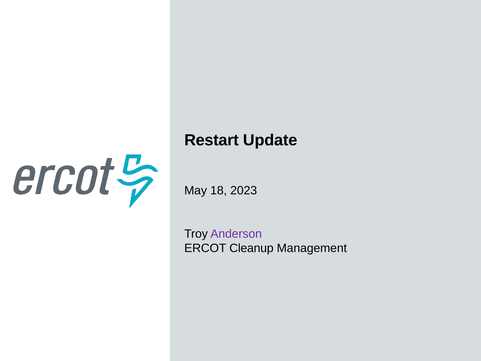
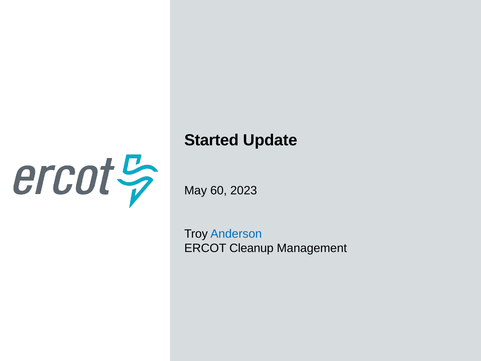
Restart: Restart -> Started
18: 18 -> 60
Anderson colour: purple -> blue
